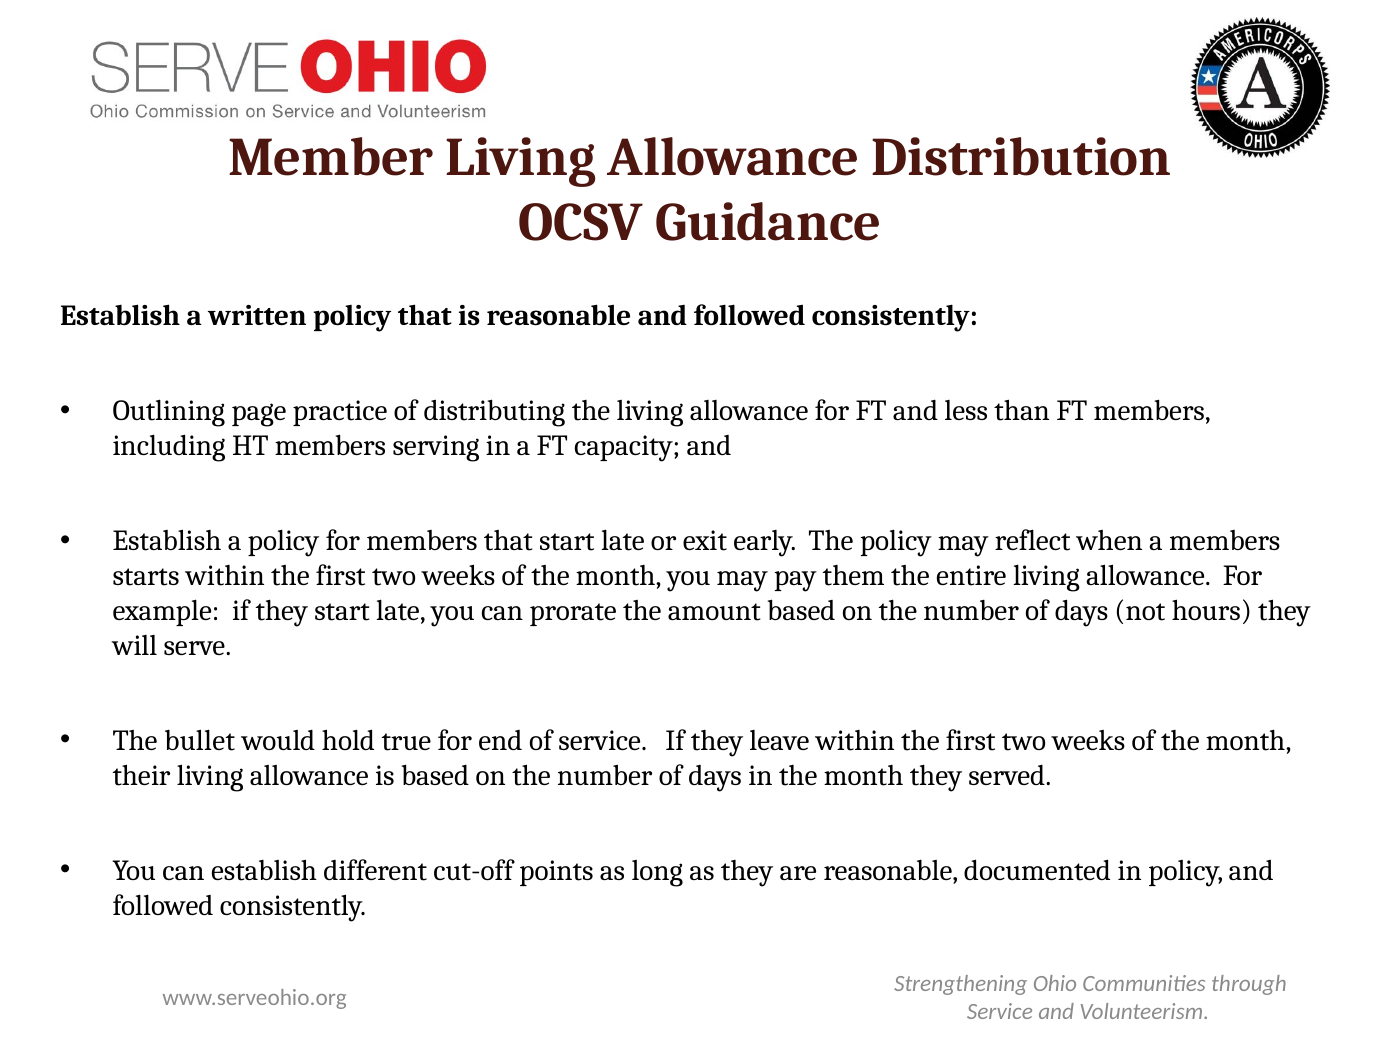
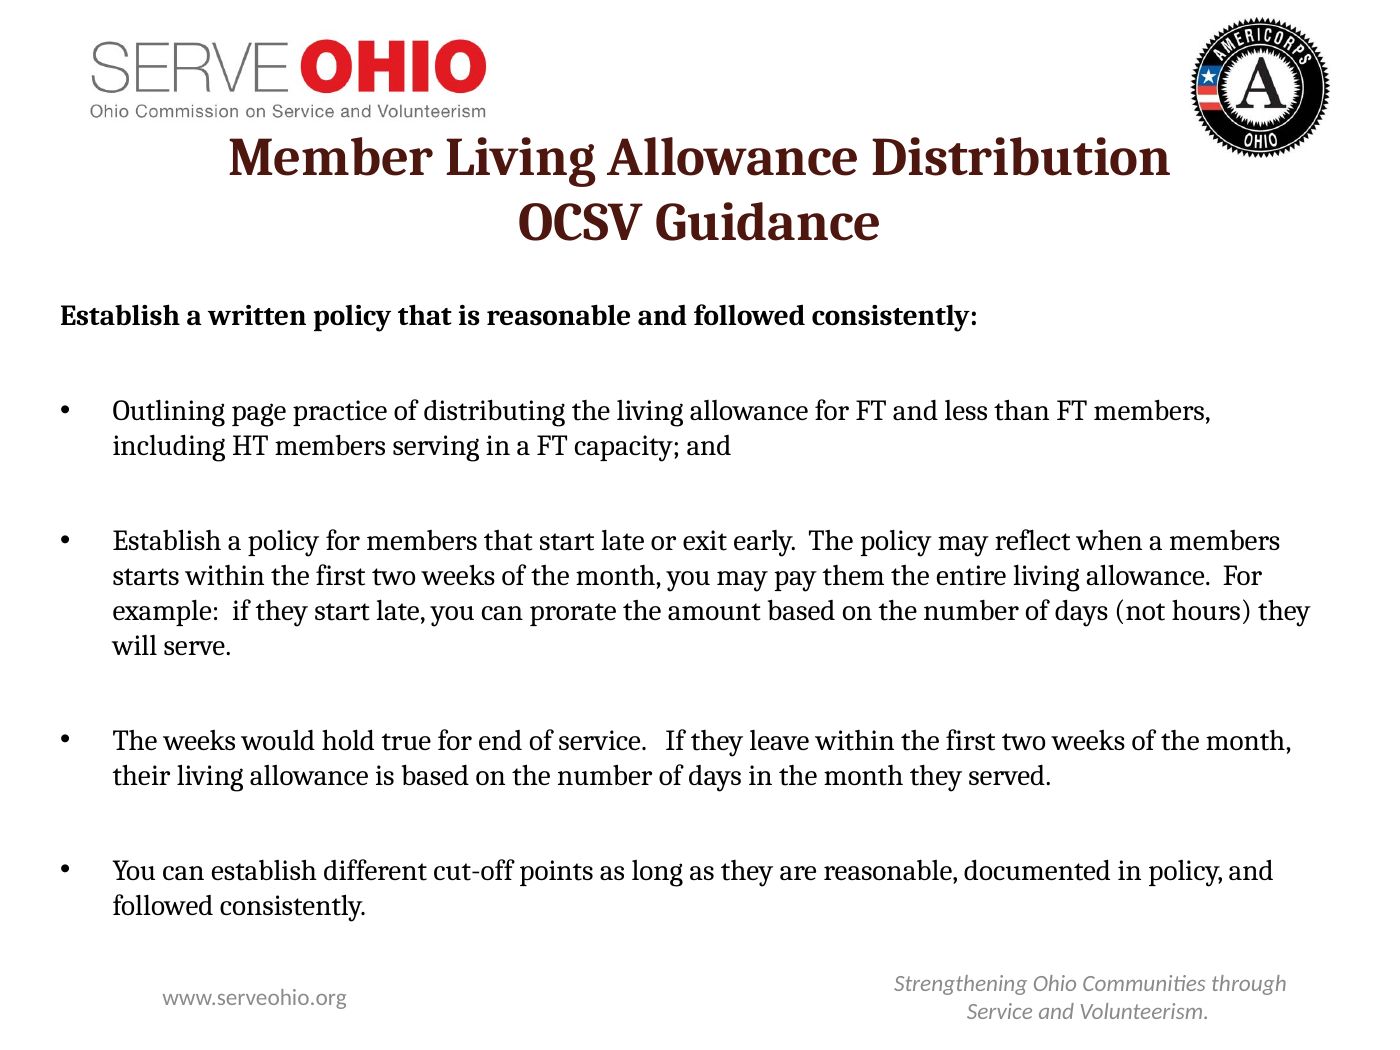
The bullet: bullet -> weeks
